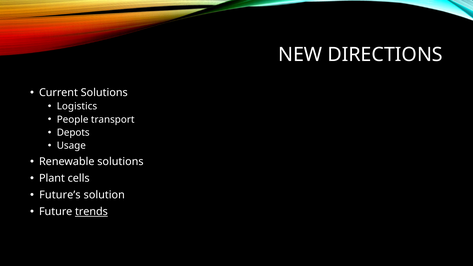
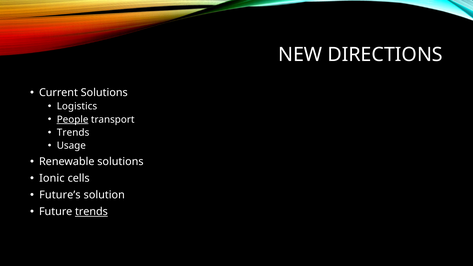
People underline: none -> present
Depots at (73, 133): Depots -> Trends
Plant: Plant -> Ionic
